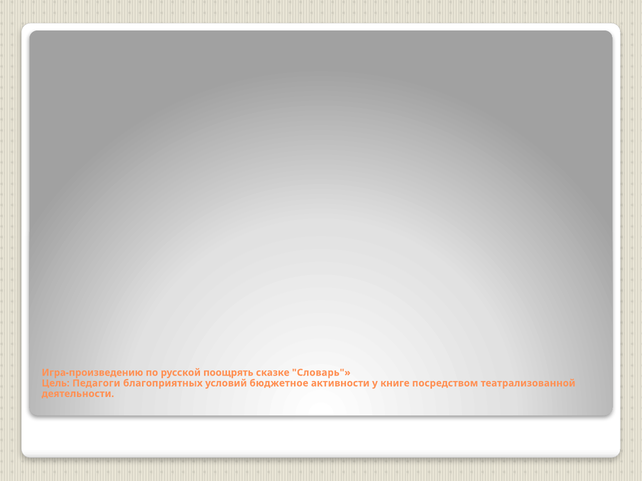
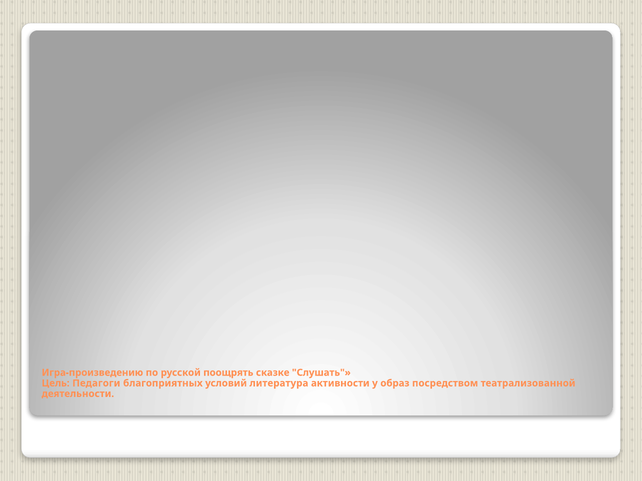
Словарь: Словарь -> Слушать
бюджетное: бюджетное -> литература
книге: книге -> образ
